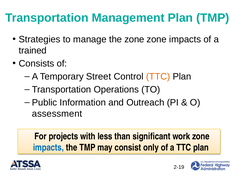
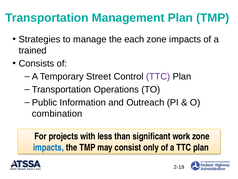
the zone: zone -> each
TTC at (158, 76) colour: orange -> purple
assessment: assessment -> combination
